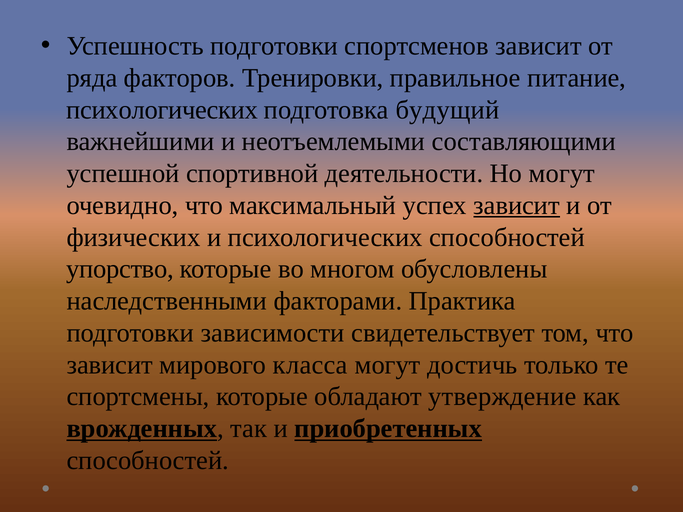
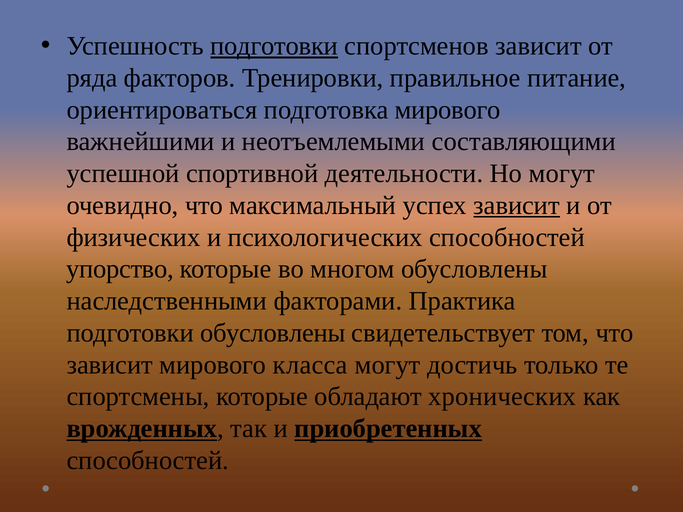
подготовки at (274, 46) underline: none -> present
психологических at (162, 110): психологических -> ориентироваться
подготовка будущий: будущий -> мирового
подготовки зависимости: зависимости -> обусловлены
утверждение: утверждение -> хронических
